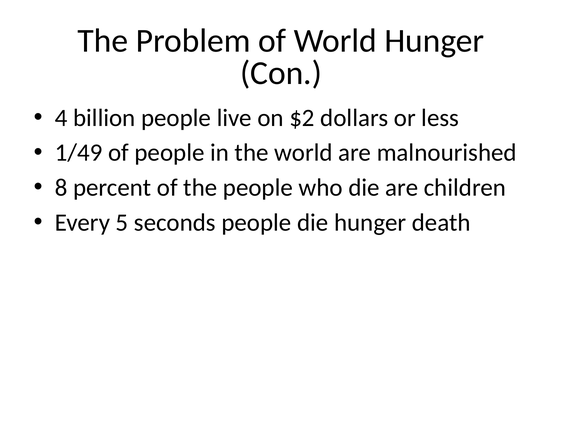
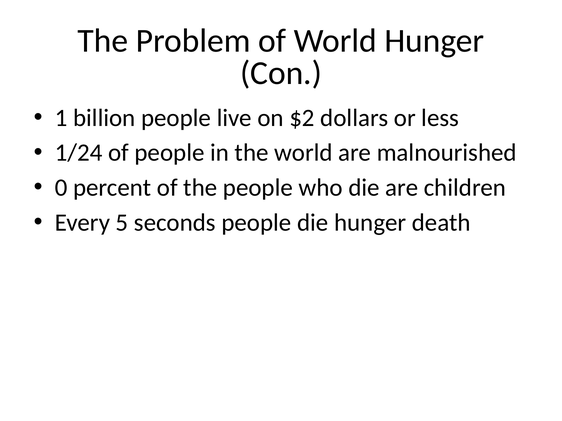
4: 4 -> 1
1/49: 1/49 -> 1/24
8: 8 -> 0
